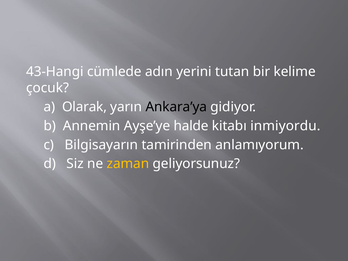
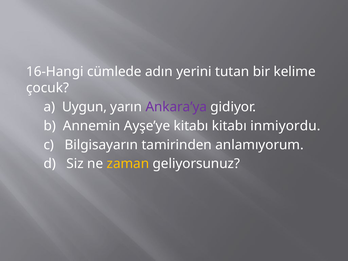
43-Hangi: 43-Hangi -> 16-Hangi
Olarak: Olarak -> Uygun
Ankara’ya colour: black -> purple
Ayşe’ye halde: halde -> kitabı
